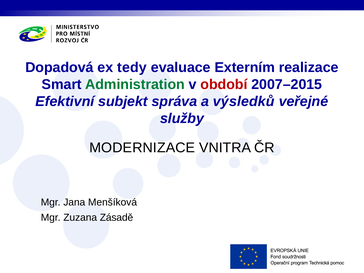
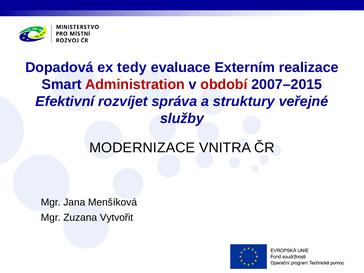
Administration colour: green -> red
subjekt: subjekt -> rozvíjet
výsledků: výsledků -> struktury
Zásadě: Zásadě -> Vytvořit
